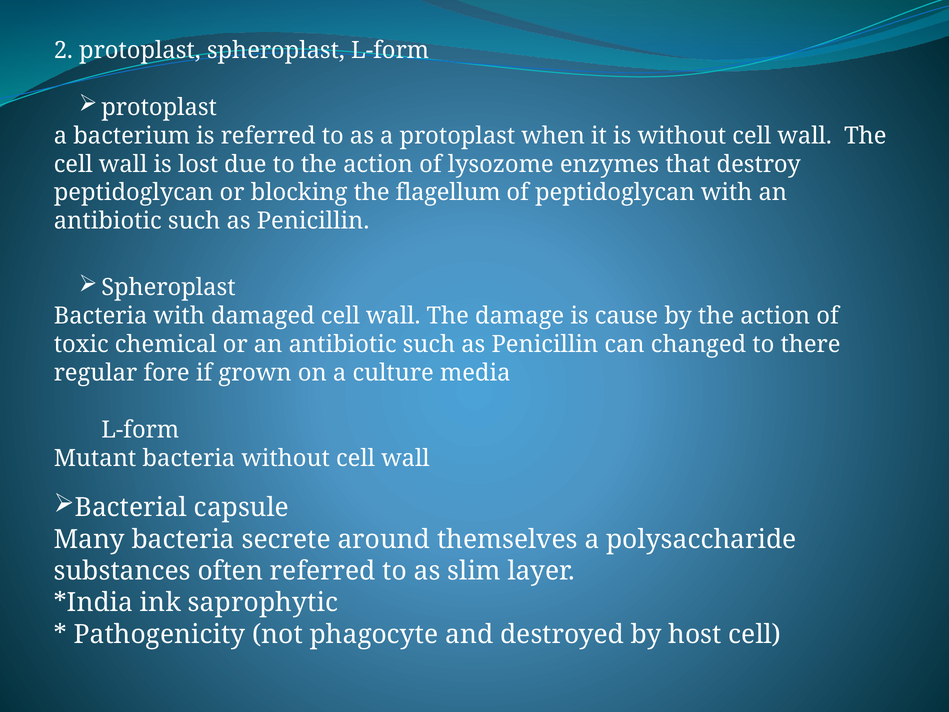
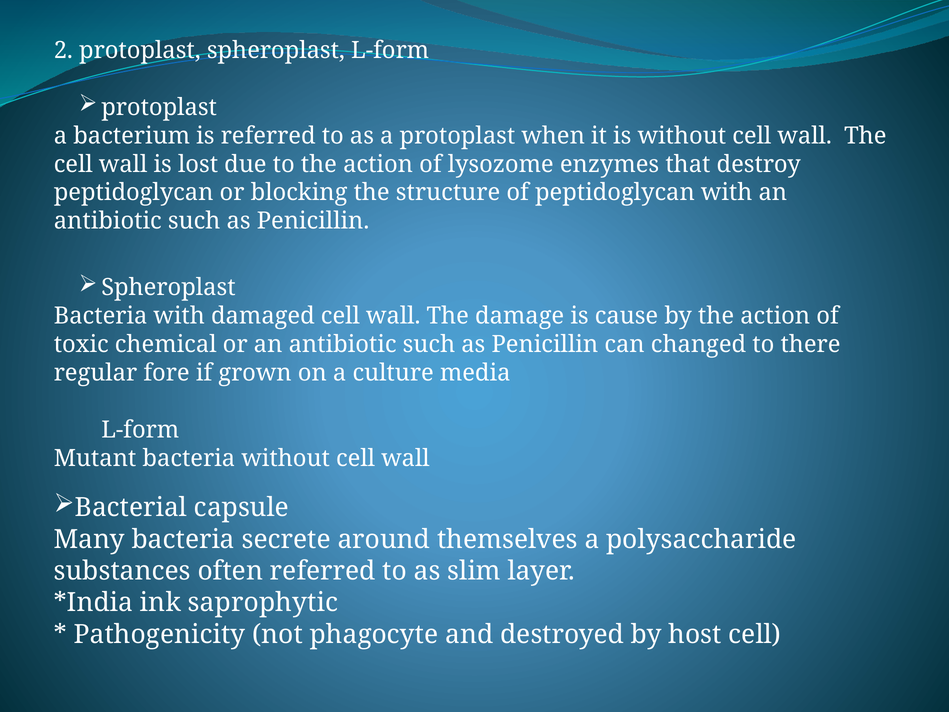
flagellum: flagellum -> structure
